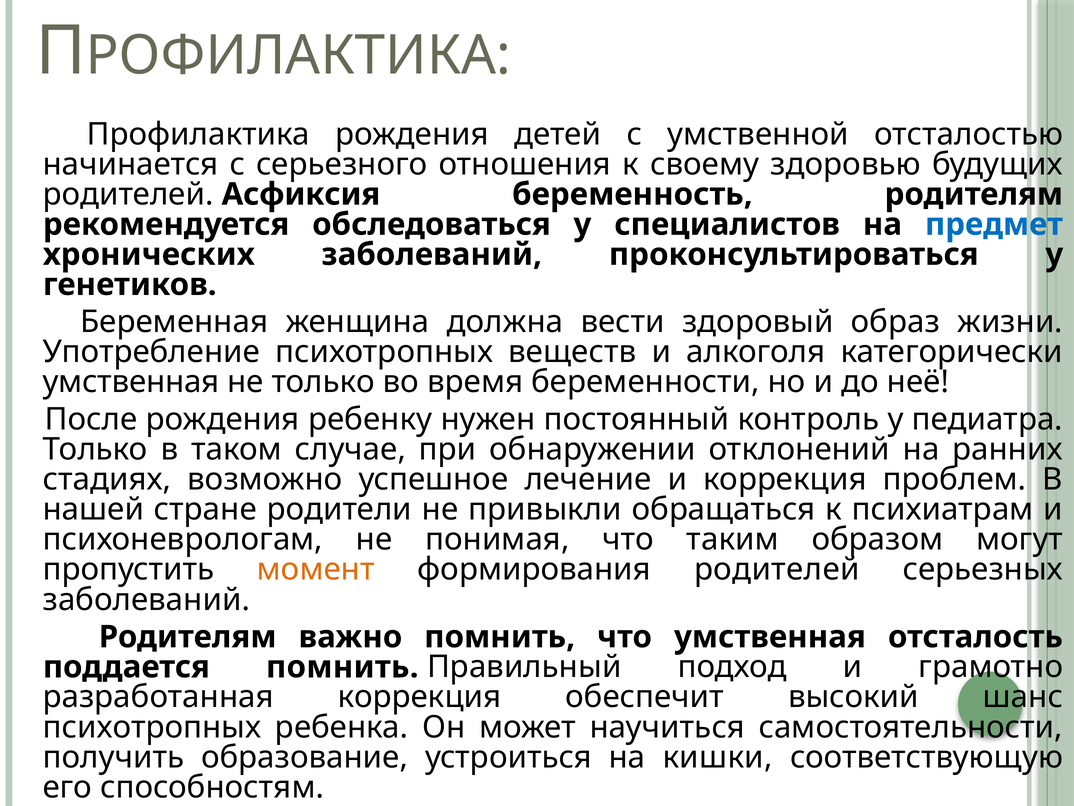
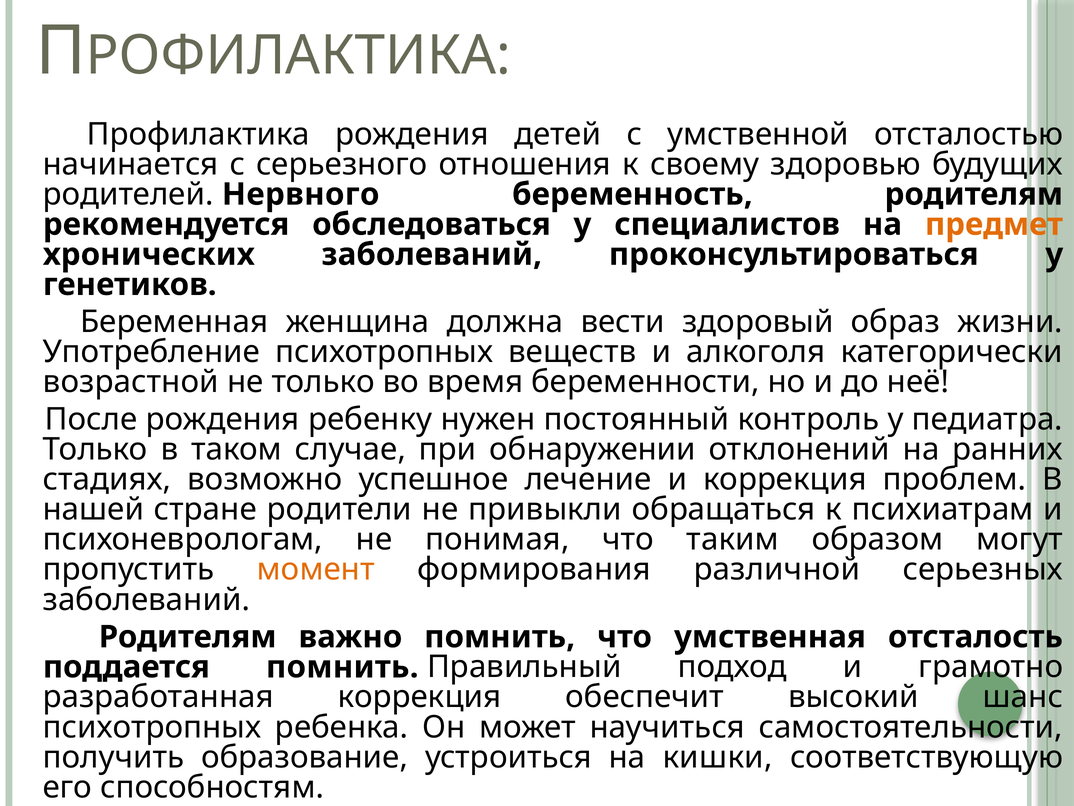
Асфиксия: Асфиксия -> Нервного
предмет colour: blue -> orange
умственная at (131, 382): умственная -> возрастной
формирования родителей: родителей -> различной
